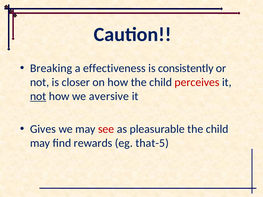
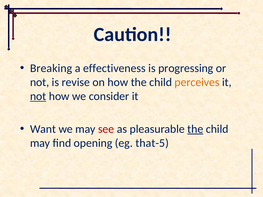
consistently: consistently -> progressing
closer: closer -> revise
perceives colour: red -> orange
aversive: aversive -> consider
Gives: Gives -> Want
the at (195, 129) underline: none -> present
rewards: rewards -> opening
